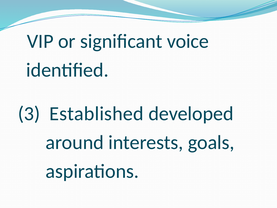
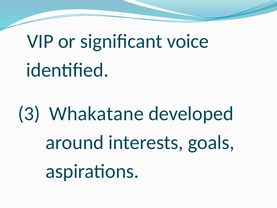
Established: Established -> Whakatane
